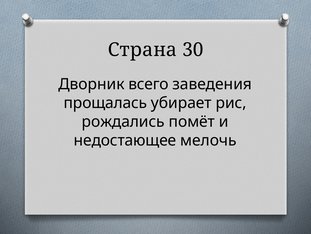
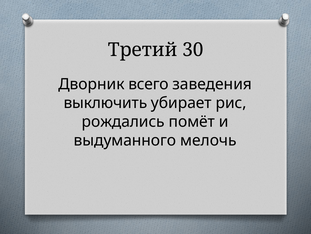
Страна: Страна -> Третий
прощалась: прощалась -> выключить
недостающее: недостающее -> выдуманного
